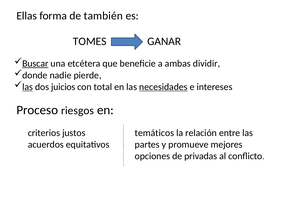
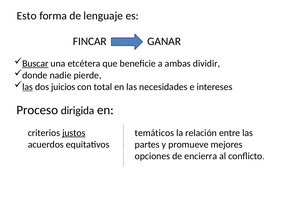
Ellas: Ellas -> Esto
también: también -> lenguaje
TOMES: TOMES -> FINCAR
necesidades underline: present -> none
riesgos: riesgos -> dirigida
justos underline: none -> present
privadas: privadas -> encierra
